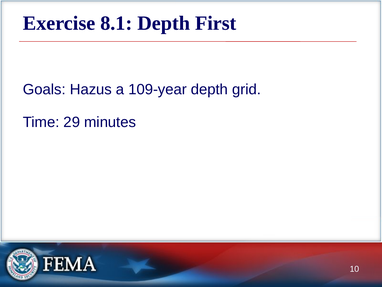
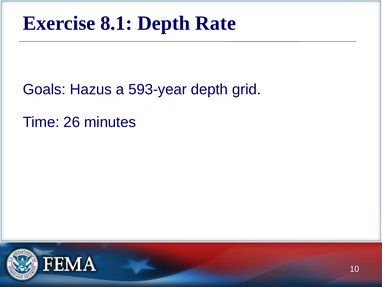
First: First -> Rate
109-year: 109-year -> 593-year
29: 29 -> 26
